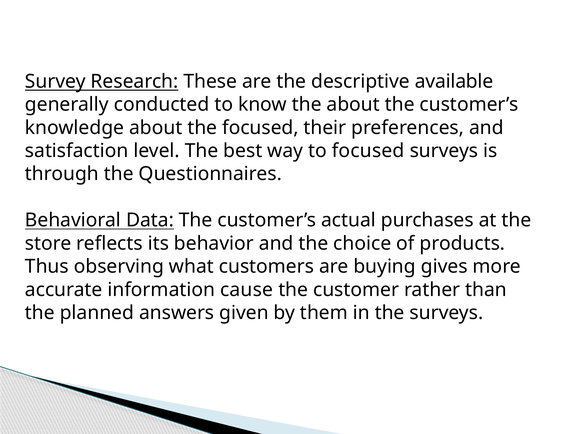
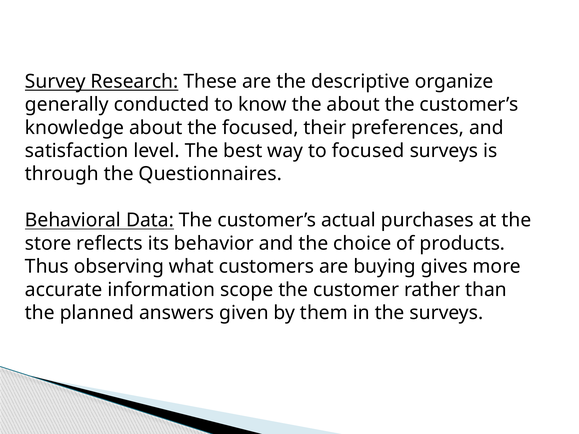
available: available -> organize
cause: cause -> scope
